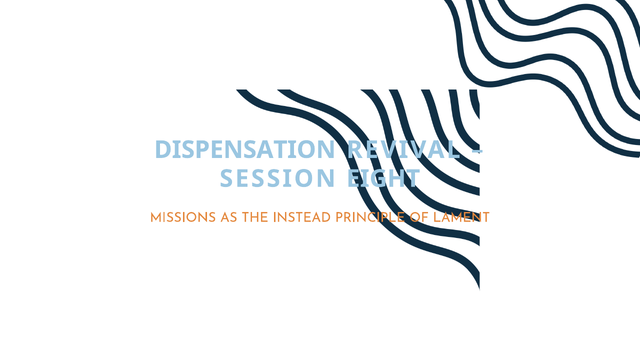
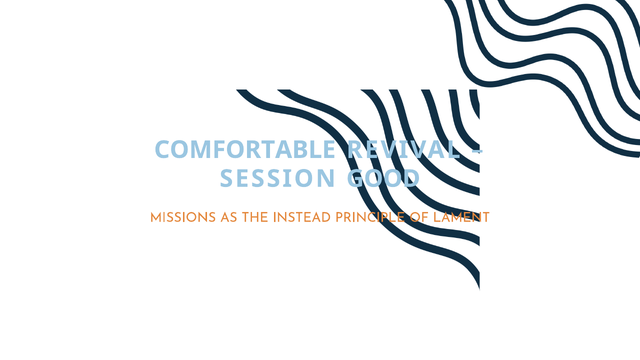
DISPENSATION: DISPENSATION -> COMFORTABLE
EIGHT: EIGHT -> GOOD
